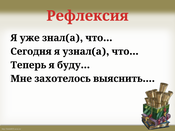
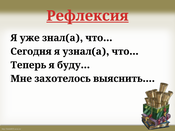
Рефлексия underline: none -> present
